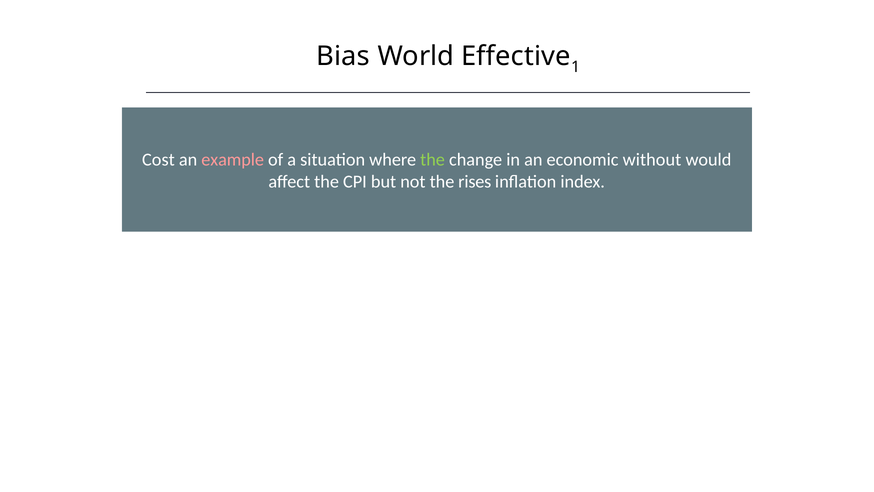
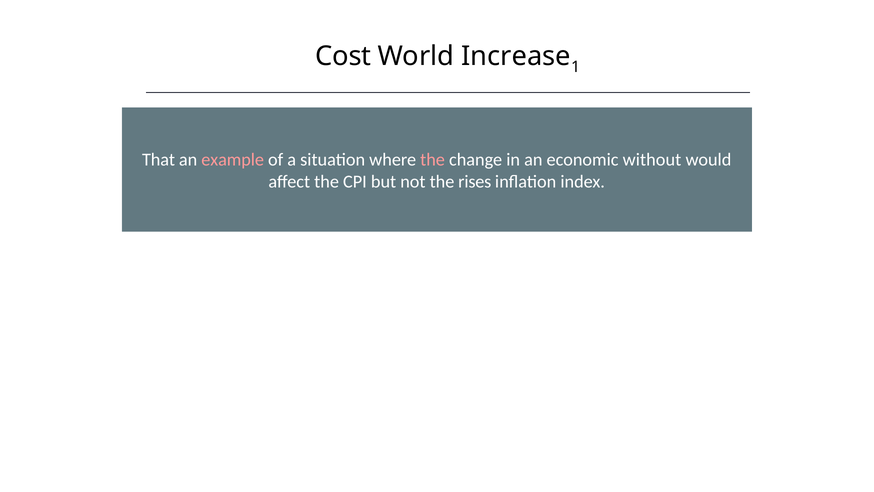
Bias: Bias -> Cost
Effective: Effective -> Increase
Cost: Cost -> That
the at (433, 160) colour: light green -> pink
